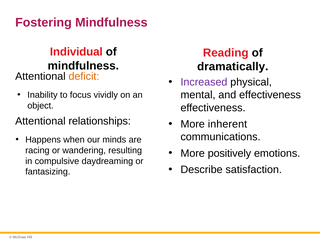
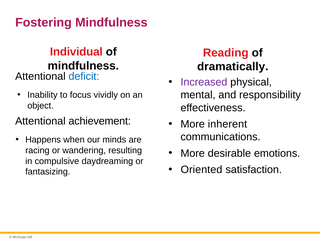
deficit colour: orange -> blue
and effectiveness: effectiveness -> responsibility
relationships: relationships -> achievement
positively: positively -> desirable
Describe: Describe -> Oriented
